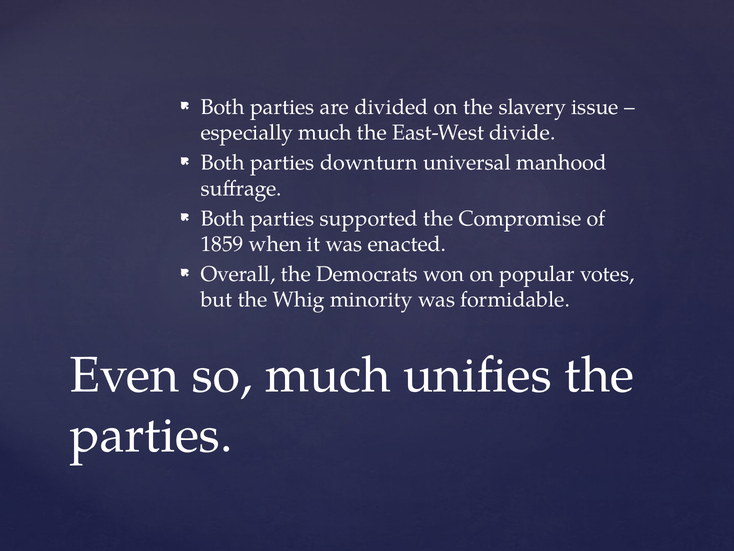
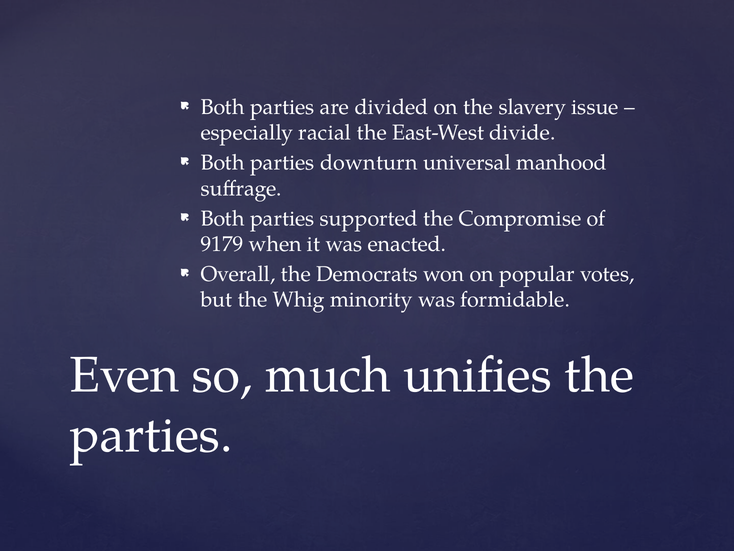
especially much: much -> racial
1859: 1859 -> 9179
